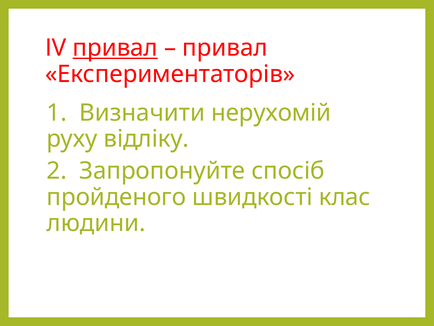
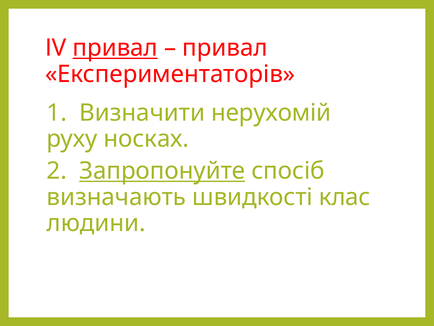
відліку: відліку -> носках
Запропонуйте underline: none -> present
пройденого: пройденого -> визначають
